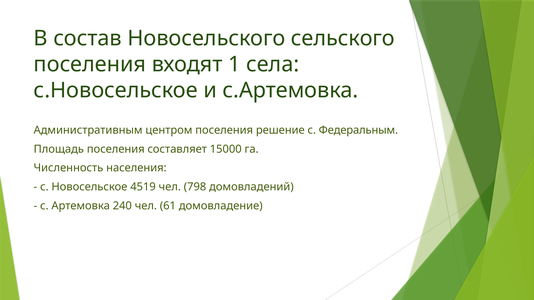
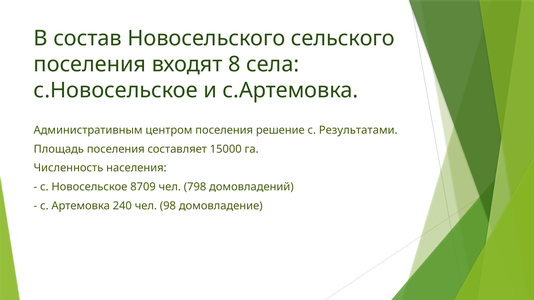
1: 1 -> 8
Федеральным: Федеральным -> Результатами
4519: 4519 -> 8709
61: 61 -> 98
